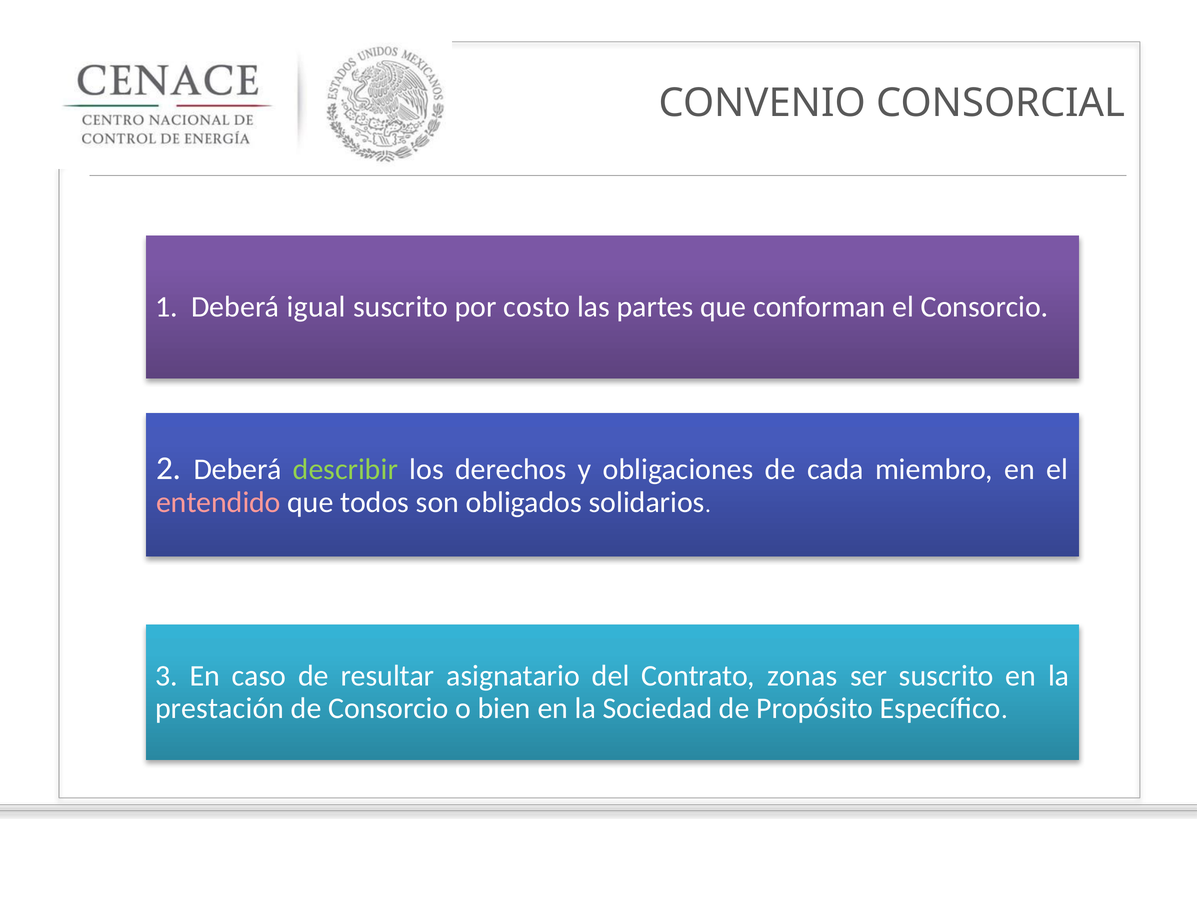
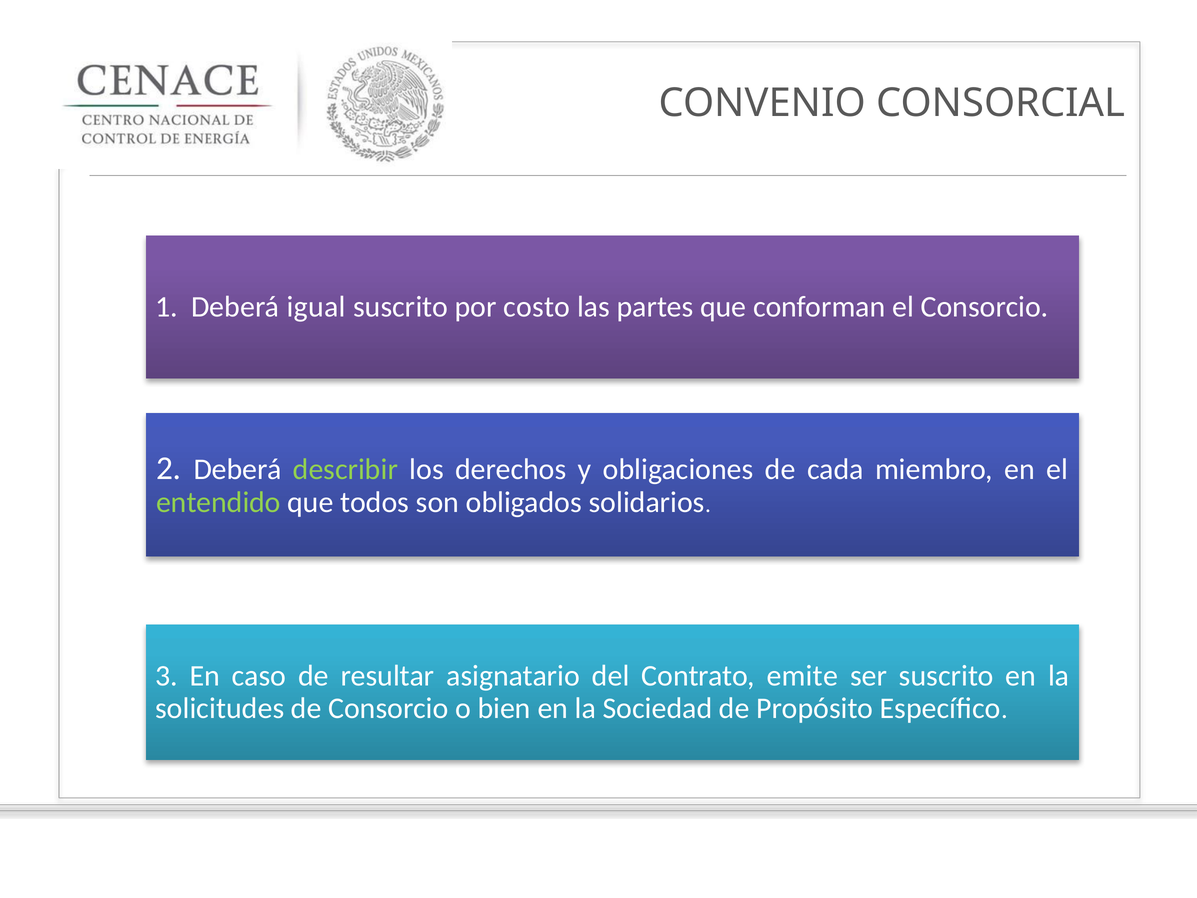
entendido colour: pink -> light green
zonas: zonas -> emite
prestación: prestación -> solicitudes
